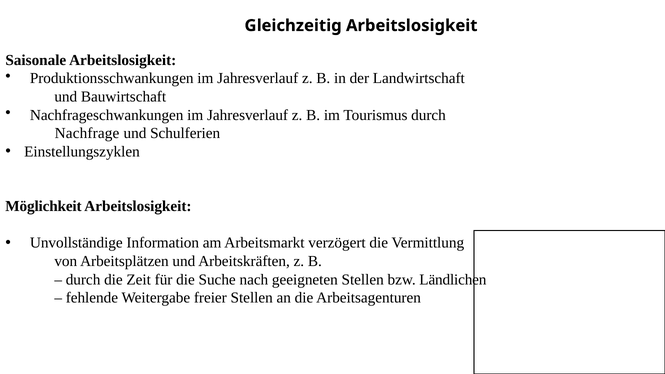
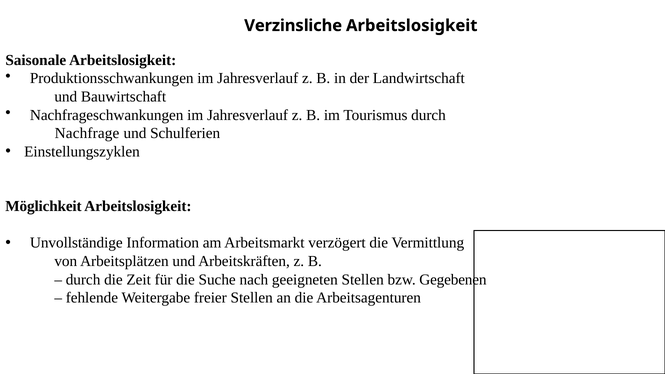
Gleichzeitig: Gleichzeitig -> Verzinsliche
Ländlichen: Ländlichen -> Gegebenen
